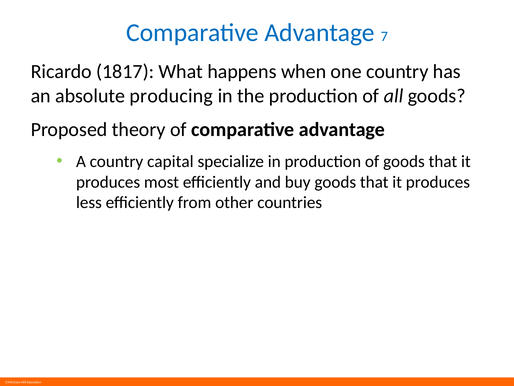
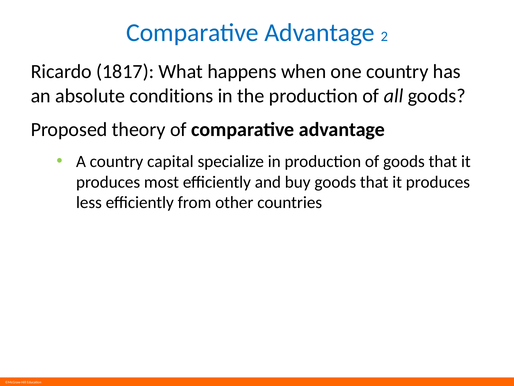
7: 7 -> 2
producing: producing -> conditions
